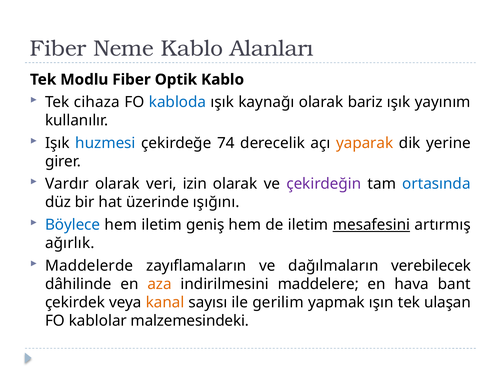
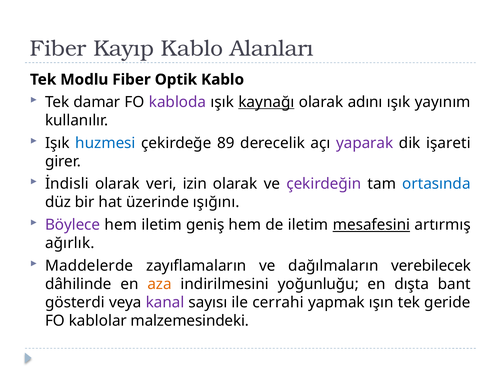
Neme: Neme -> Kayıp
cihaza: cihaza -> damar
kabloda colour: blue -> purple
kaynağı underline: none -> present
bariz: bariz -> adını
74: 74 -> 89
yaparak colour: orange -> purple
yerine: yerine -> işareti
Vardır: Vardır -> İndisli
Böylece colour: blue -> purple
maddelere: maddelere -> yoğunluğu
hava: hava -> dışta
çekirdek: çekirdek -> gösterdi
kanal colour: orange -> purple
gerilim: gerilim -> cerrahi
ulaşan: ulaşan -> geride
